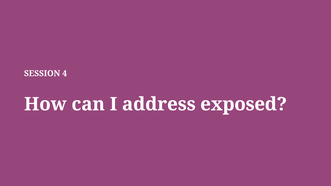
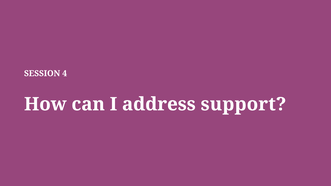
exposed: exposed -> support
